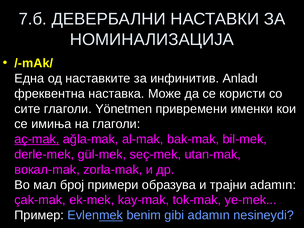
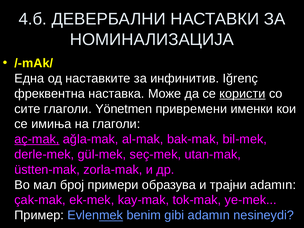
7.б: 7.б -> 4.б
Anladı: Anladı -> Iğrenç
користи underline: none -> present
вокал-mak: вокал-mak -> üstten-mak
